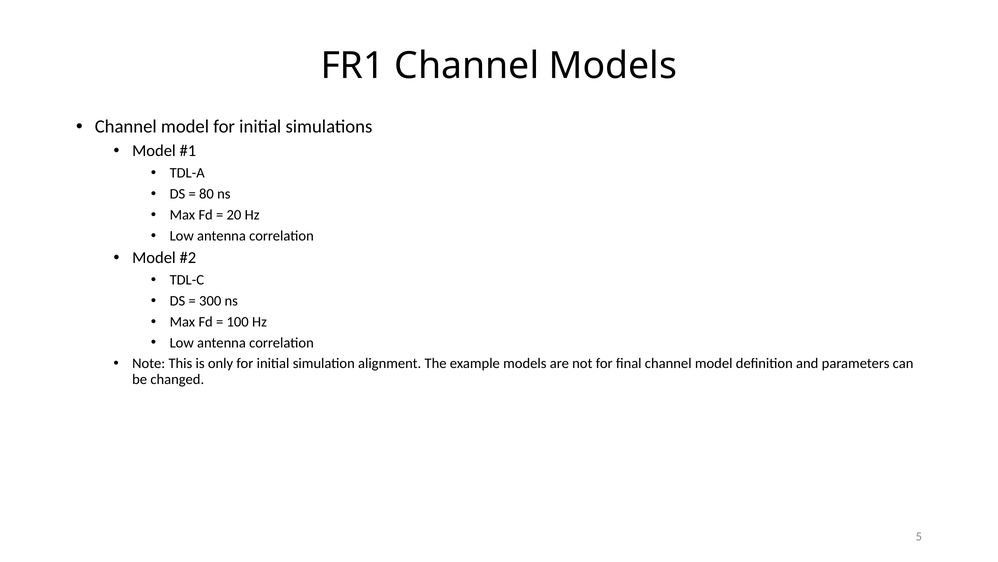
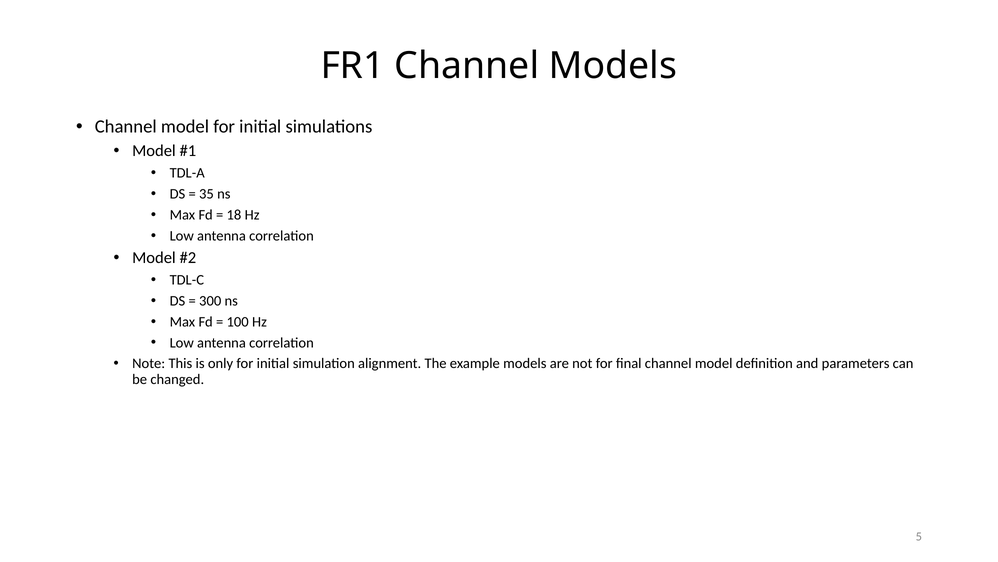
80: 80 -> 35
20: 20 -> 18
